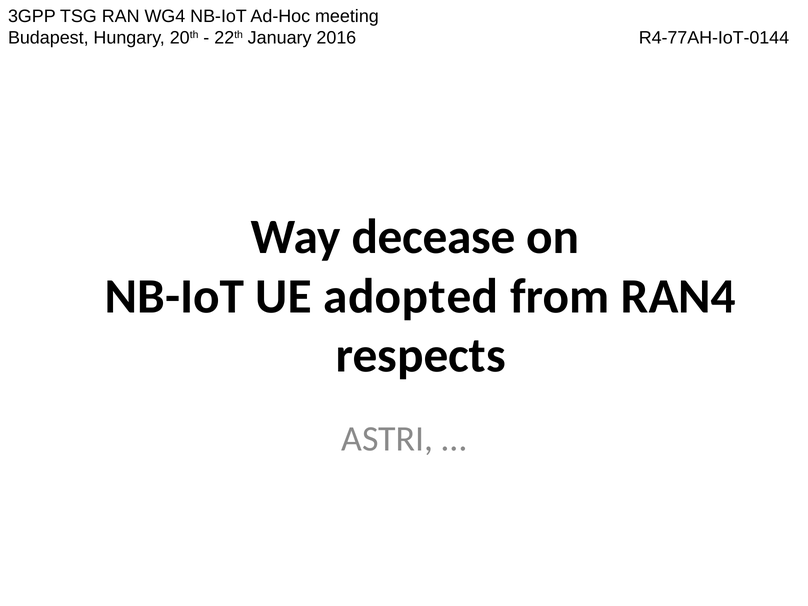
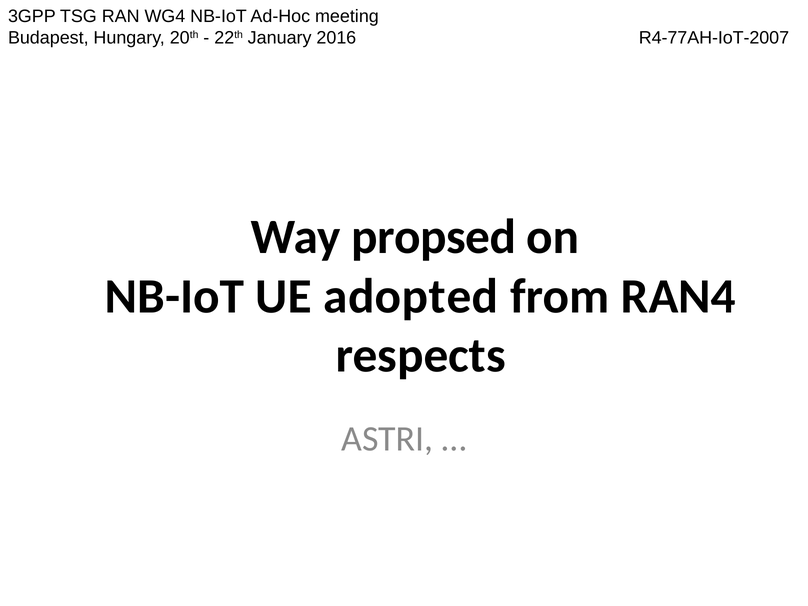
R4-77AH-IoT-0144: R4-77AH-IoT-0144 -> R4-77AH-IoT-2007
decease: decease -> propsed
